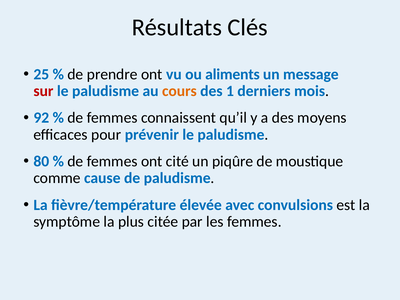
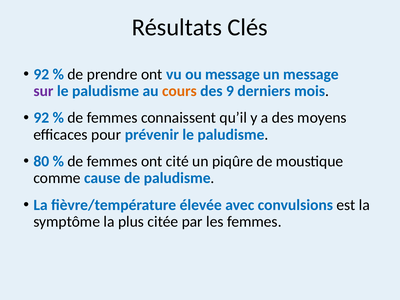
25 at (41, 74): 25 -> 92
ou aliments: aliments -> message
sur colour: red -> purple
1: 1 -> 9
